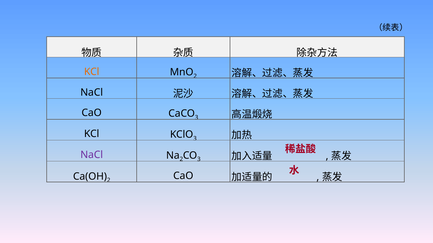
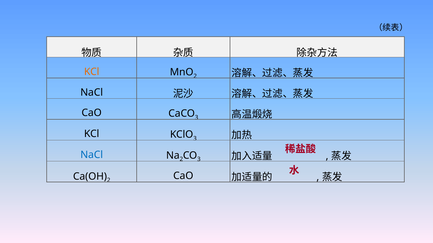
NaCl at (92, 155) colour: purple -> blue
